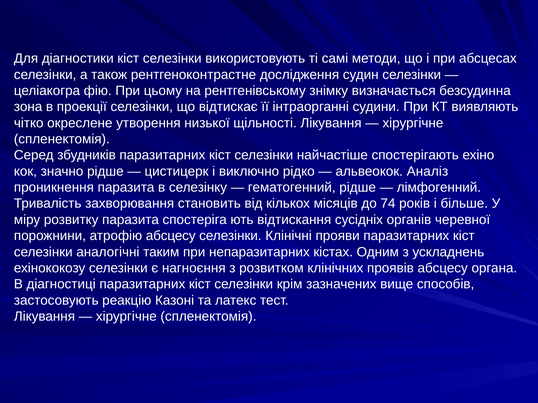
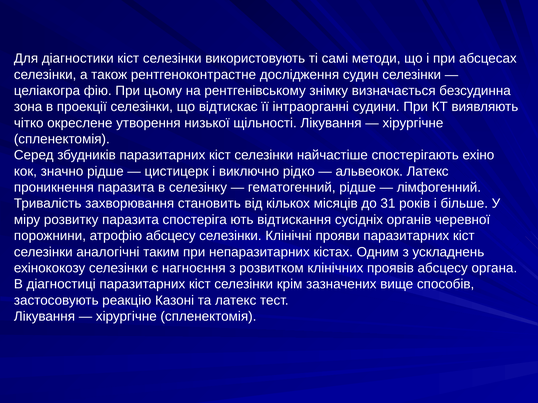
альвеокок Аналіз: Аналіз -> Латекс
74: 74 -> 31
